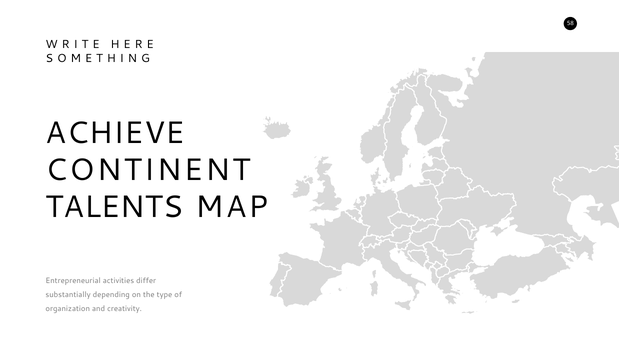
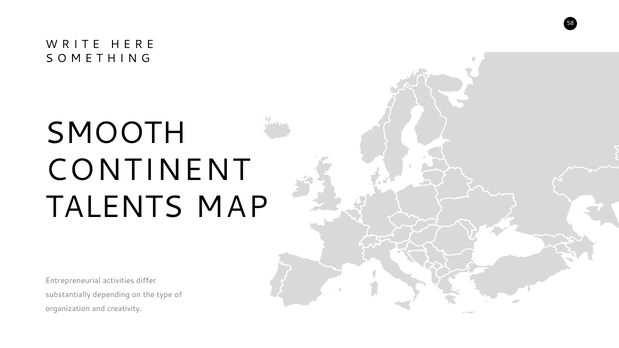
ACHIEVE: ACHIEVE -> SMOOTH
